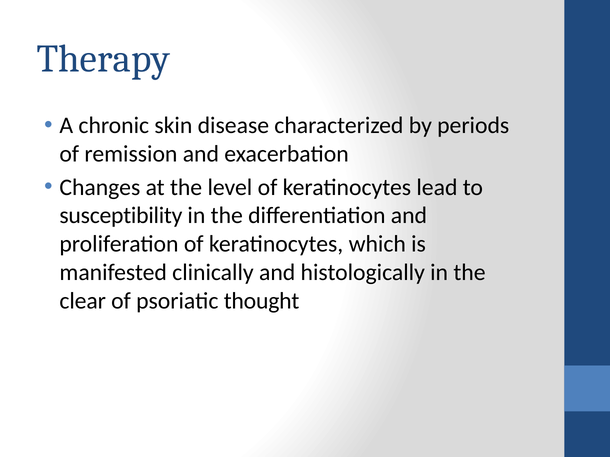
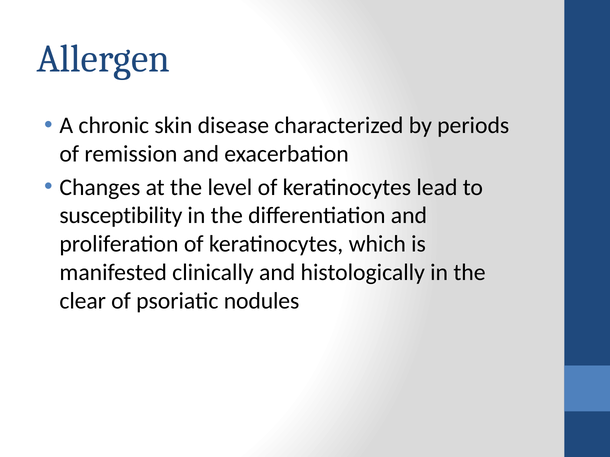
Therapy: Therapy -> Allergen
thought: thought -> nodules
